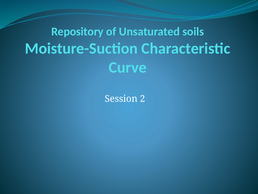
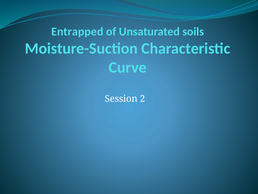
Repository: Repository -> Entrapped
